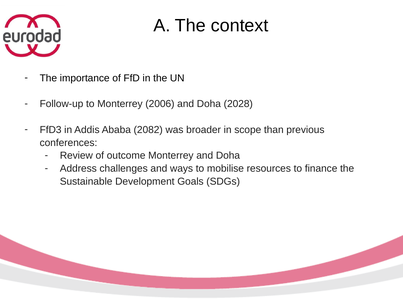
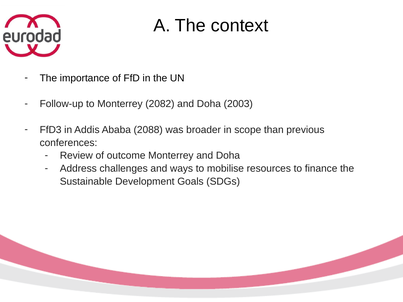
2006: 2006 -> 2082
2028: 2028 -> 2003
2082: 2082 -> 2088
